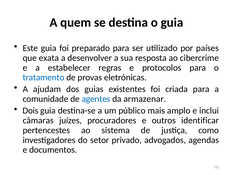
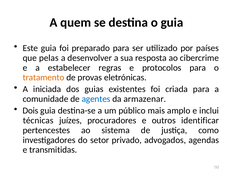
exata: exata -> pelas
tratamento colour: blue -> orange
ajudam: ajudam -> iniciada
câmaras: câmaras -> técnicas
documentos: documentos -> transmitidas
